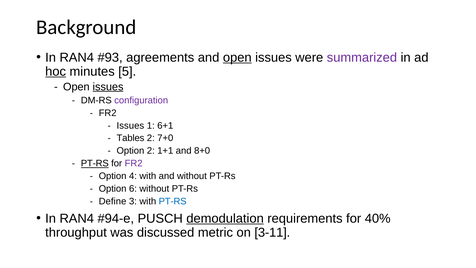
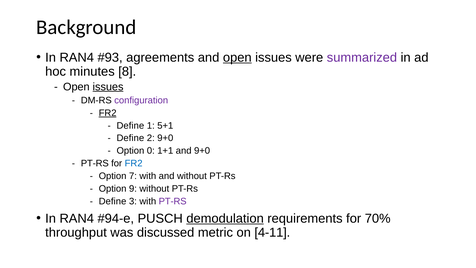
hoc underline: present -> none
5: 5 -> 8
FR2 at (108, 113) underline: none -> present
Issues at (130, 125): Issues -> Define
6+1: 6+1 -> 5+1
Tables at (130, 138): Tables -> Define
2 7+0: 7+0 -> 9+0
Option 2: 2 -> 0
and 8+0: 8+0 -> 9+0
PT-RS at (95, 163) underline: present -> none
FR2 at (134, 163) colour: purple -> blue
4: 4 -> 7
6: 6 -> 9
PT-RS at (173, 201) colour: blue -> purple
40%: 40% -> 70%
3-11: 3-11 -> 4-11
